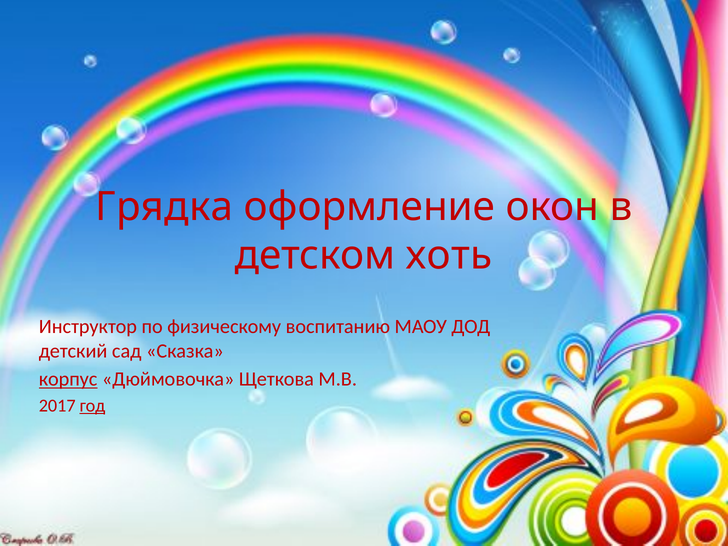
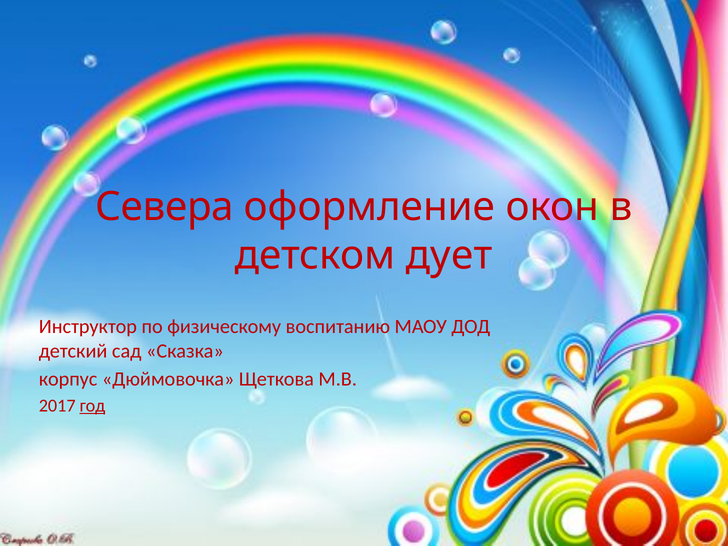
Грядка: Грядка -> Севера
хоть: хоть -> дует
корпус underline: present -> none
